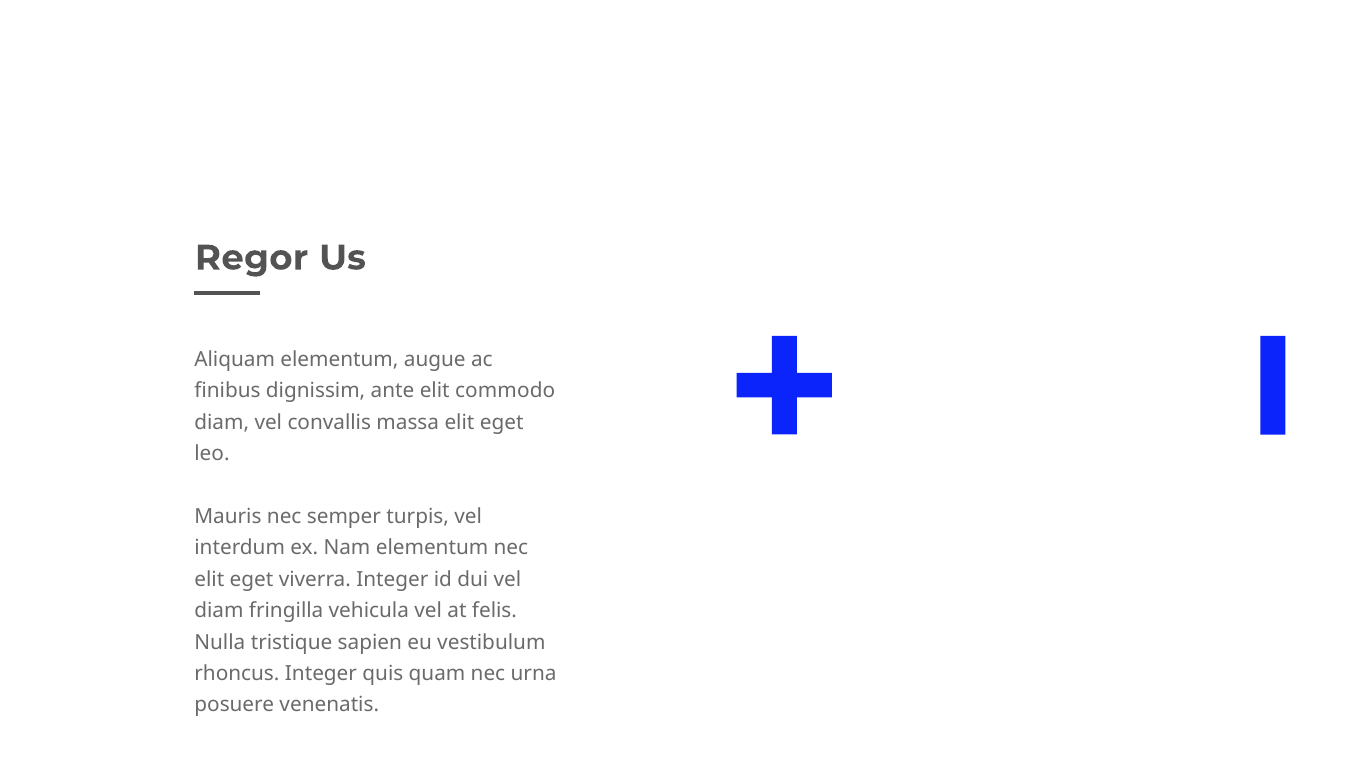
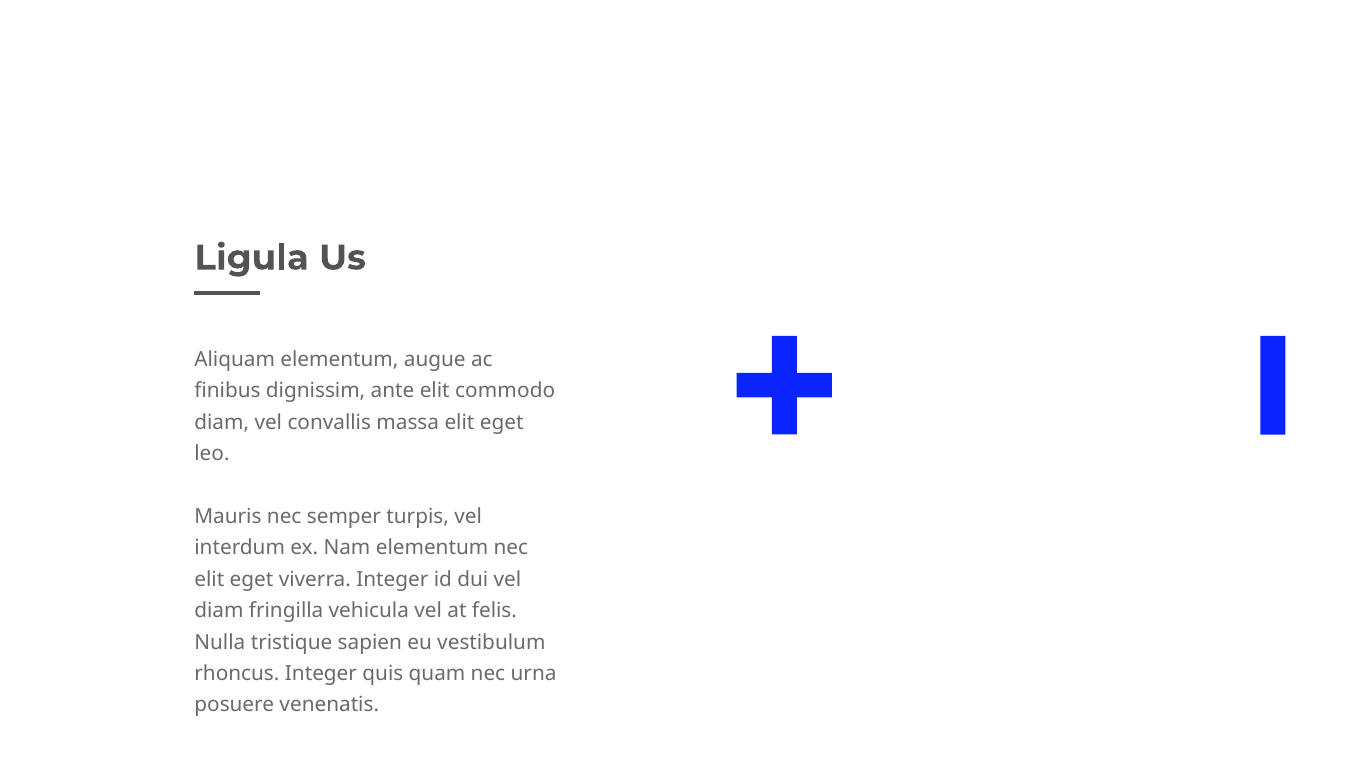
Regor: Regor -> Ligula
